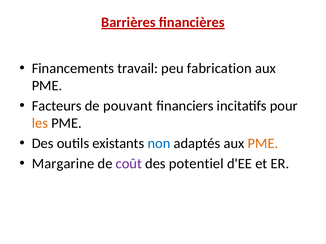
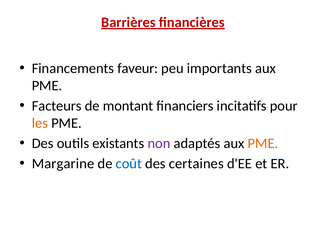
travail: travail -> faveur
fabrication: fabrication -> importants
pouvant: pouvant -> montant
non colour: blue -> purple
coût colour: purple -> blue
potentiel: potentiel -> certaines
